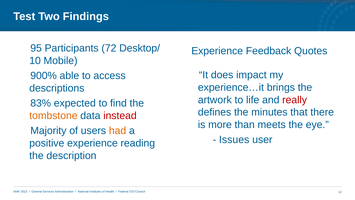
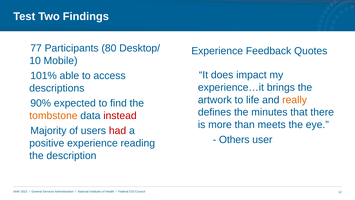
95: 95 -> 77
72: 72 -> 80
900%: 900% -> 101%
really colour: red -> orange
83%: 83% -> 90%
had colour: orange -> red
Issues: Issues -> Others
